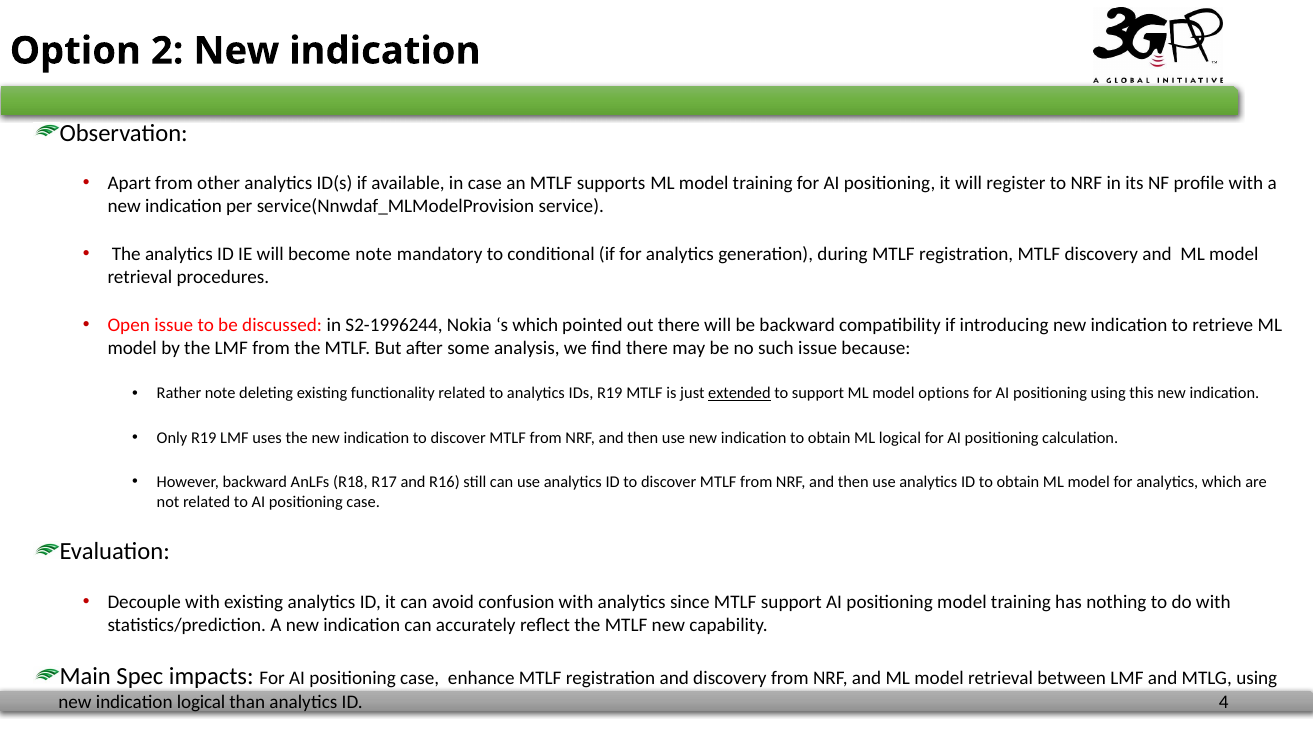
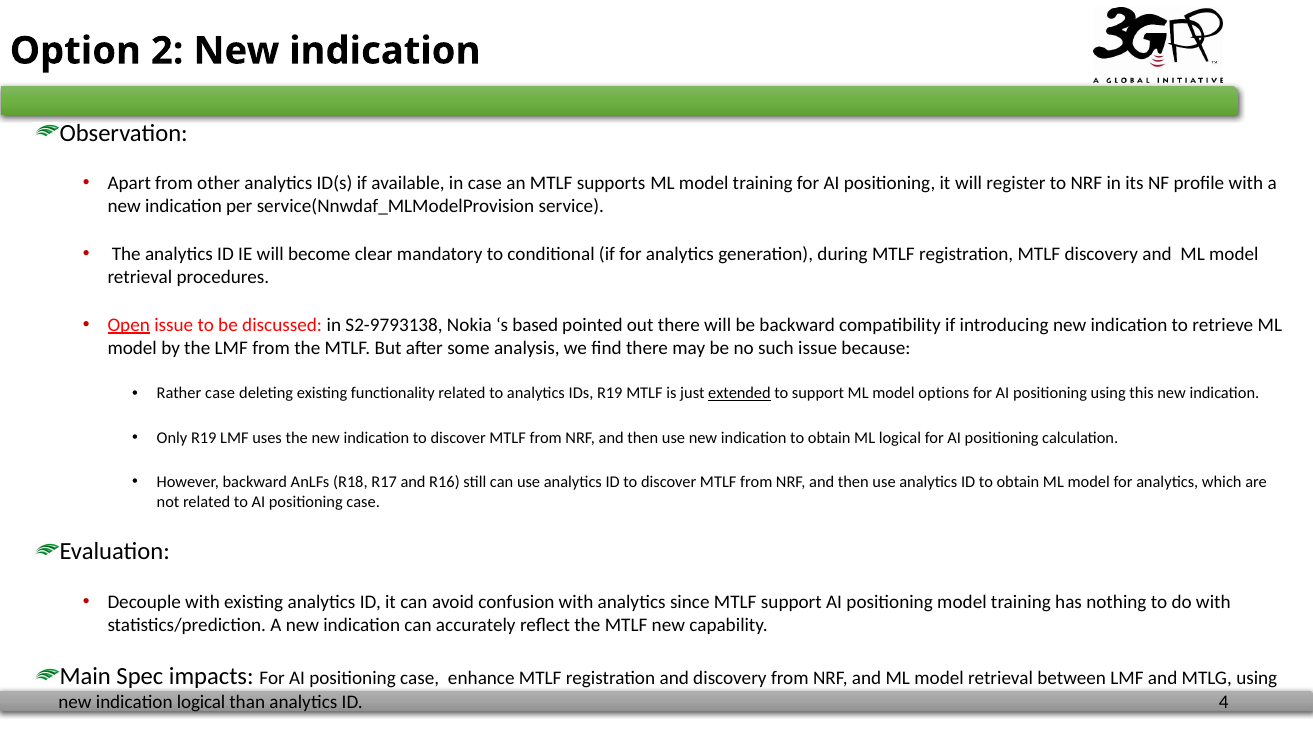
become note: note -> clear
Open underline: none -> present
S2-1996244: S2-1996244 -> S2-9793138
s which: which -> based
Rather note: note -> case
